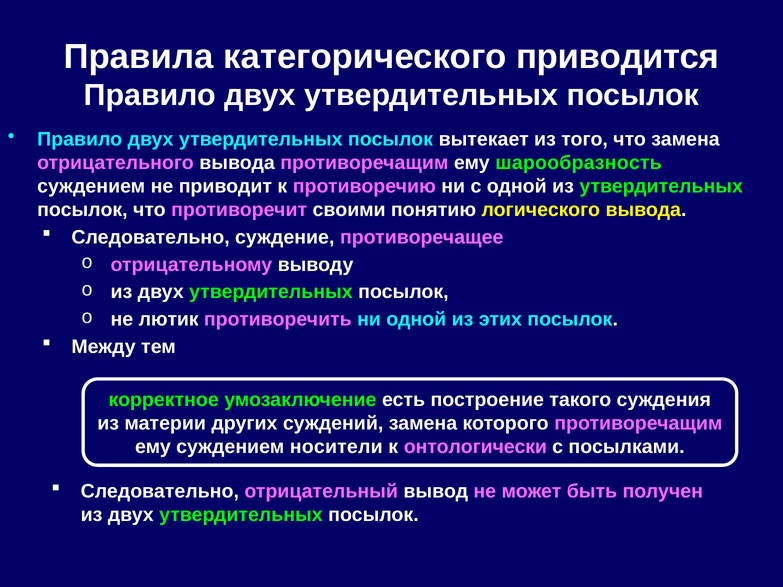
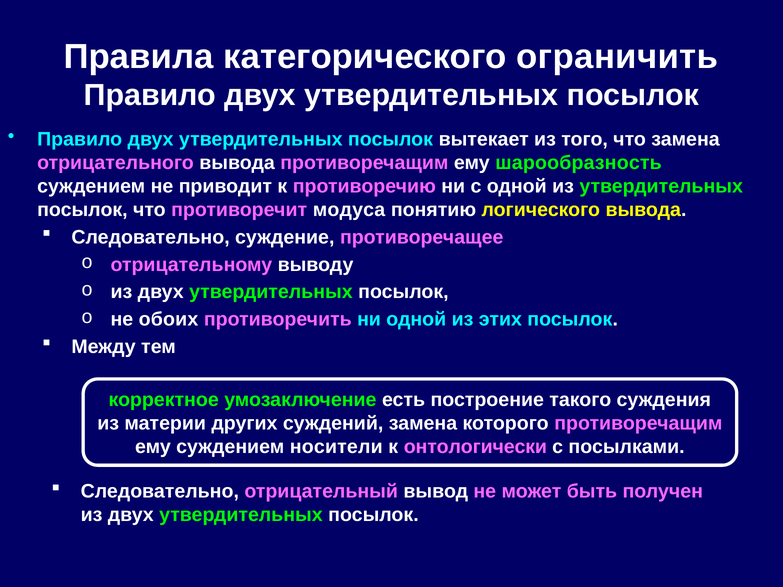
приводится: приводится -> ограничить
своими: своими -> модуса
лютик: лютик -> обоих
